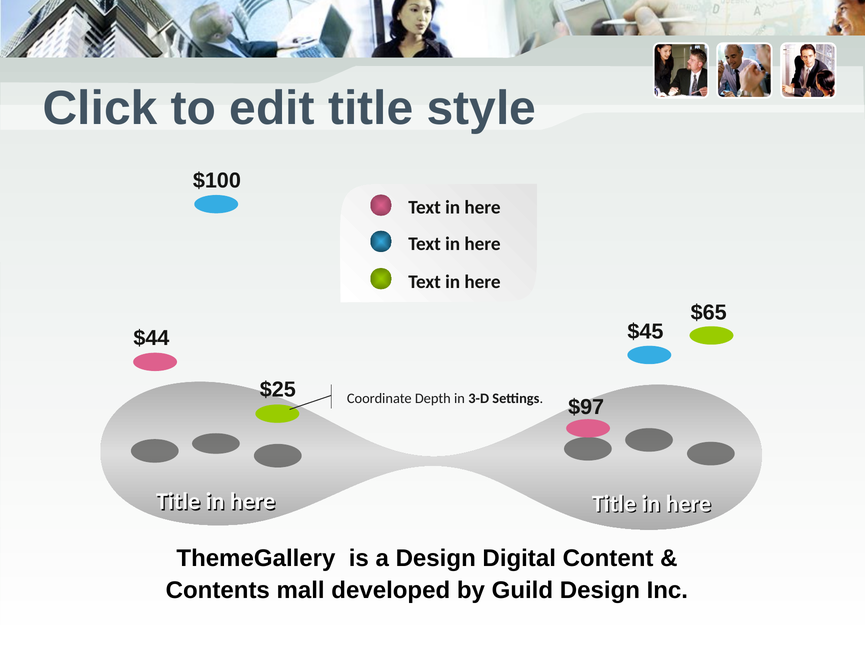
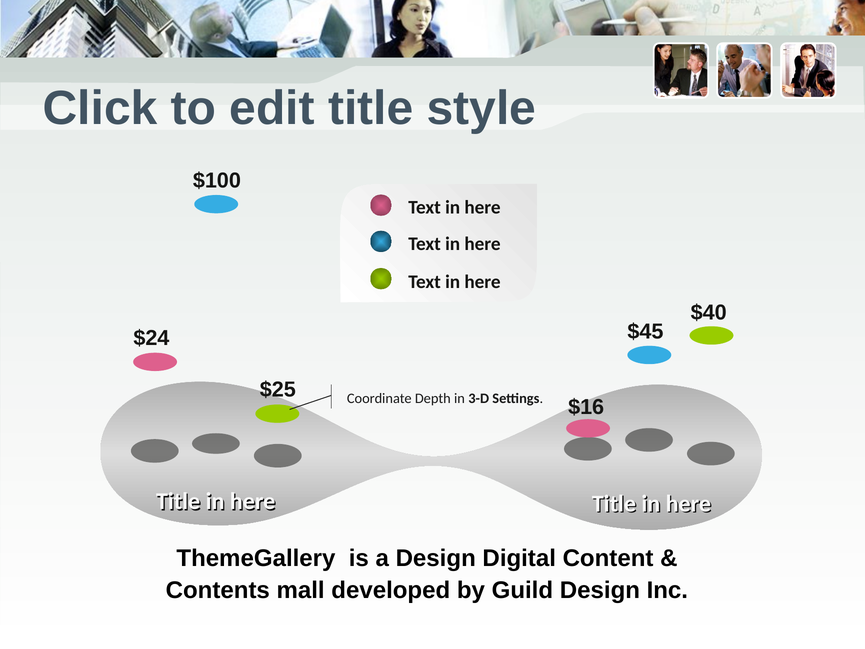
$65: $65 -> $40
$44: $44 -> $24
$97: $97 -> $16
